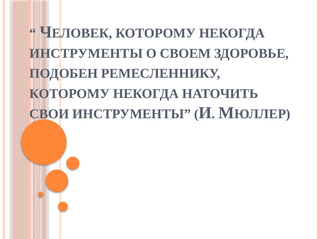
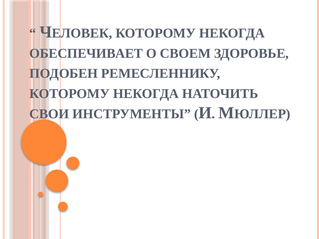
ИНСТРУМЕНТЫ at (86, 53): ИНСТРУМЕНТЫ -> ОБЕСПЕЧИВАЕТ
